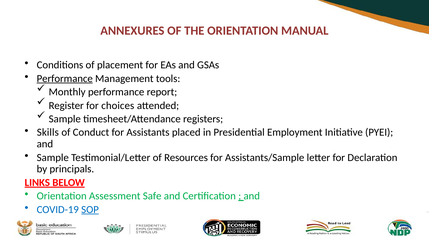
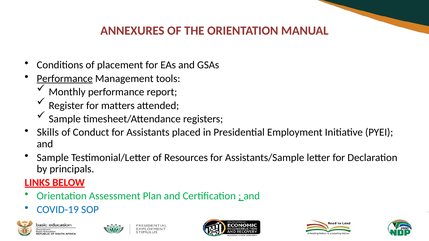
choices: choices -> matters
Safe: Safe -> Plan
SOP underline: present -> none
